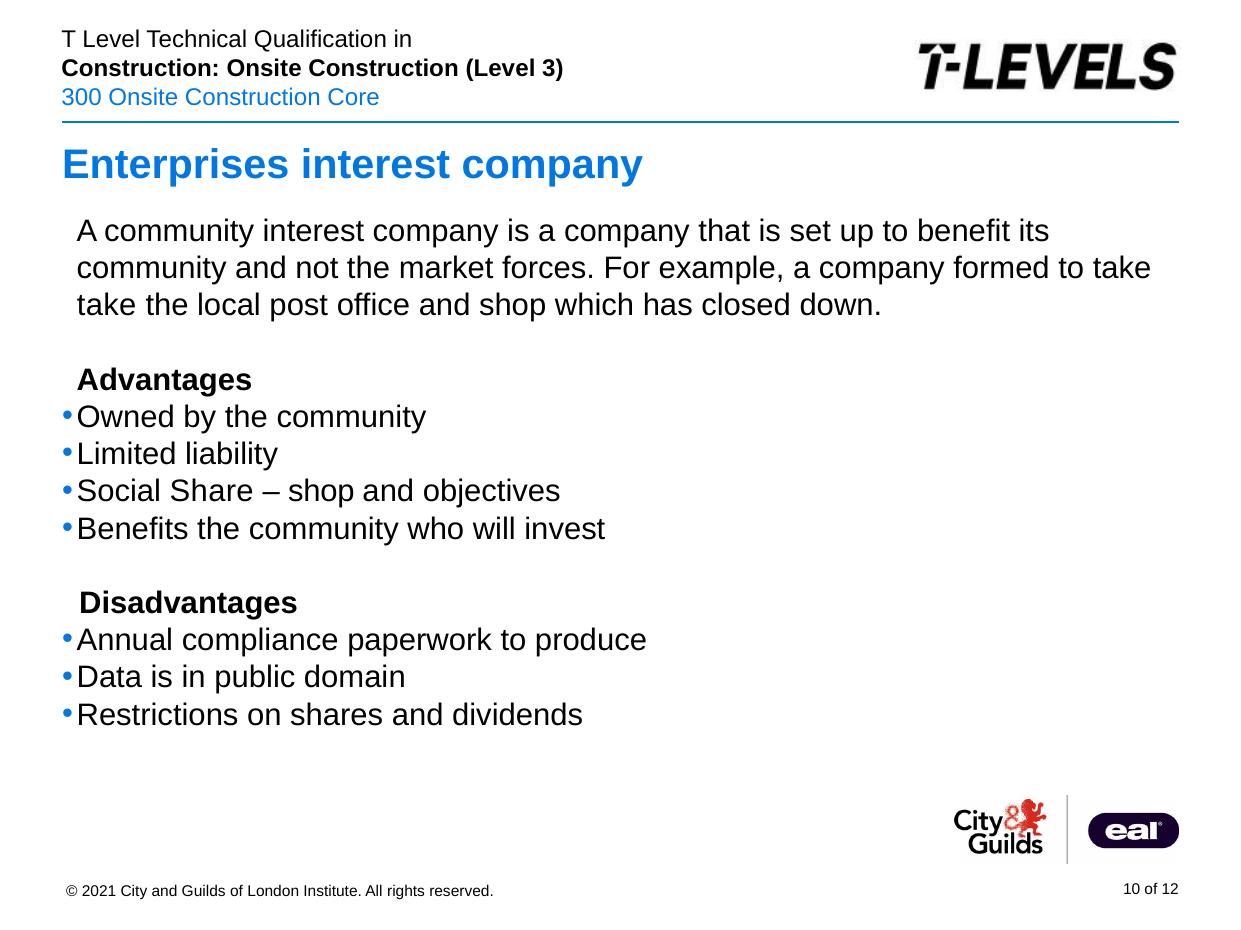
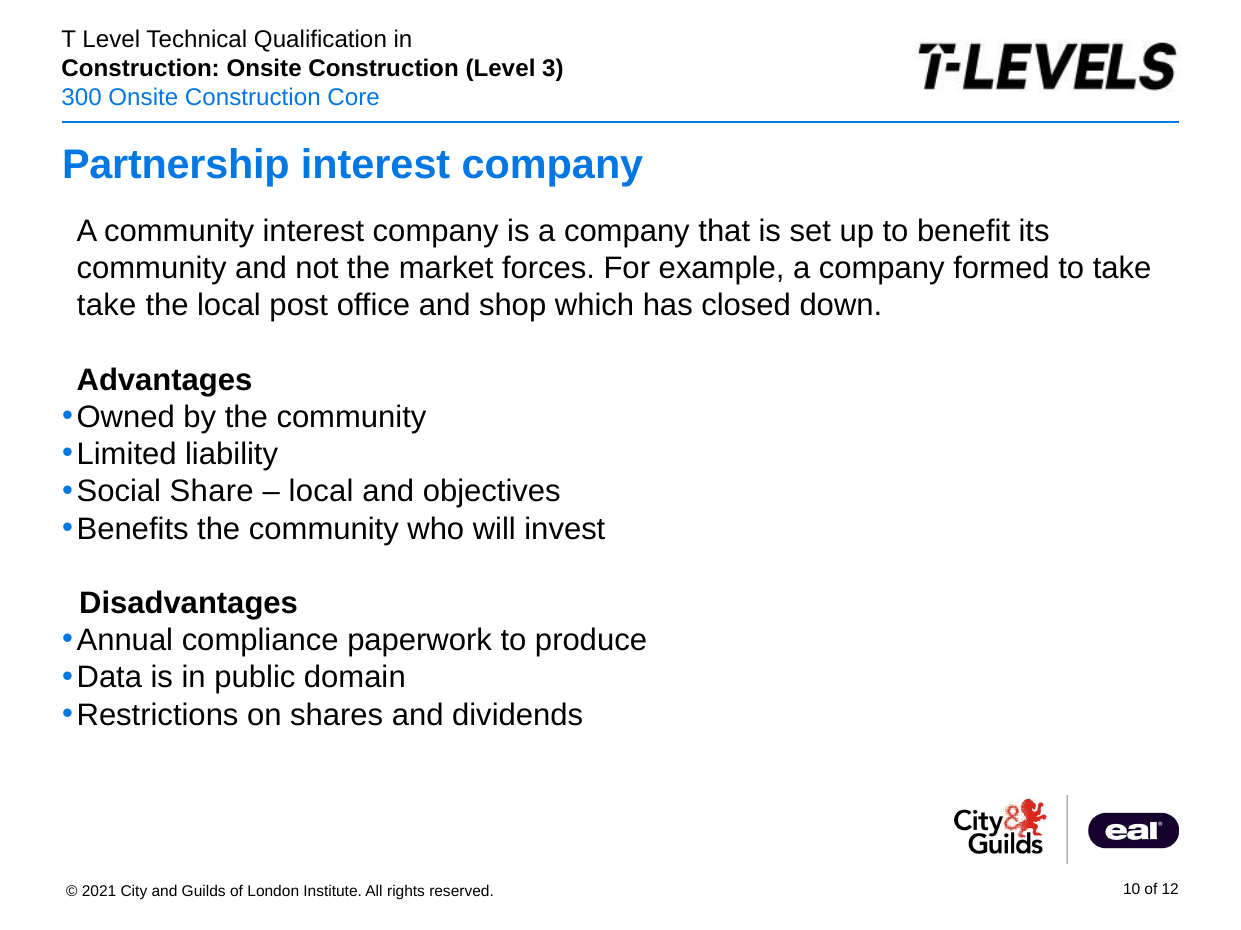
Enterprises: Enterprises -> Partnership
shop at (321, 492): shop -> local
